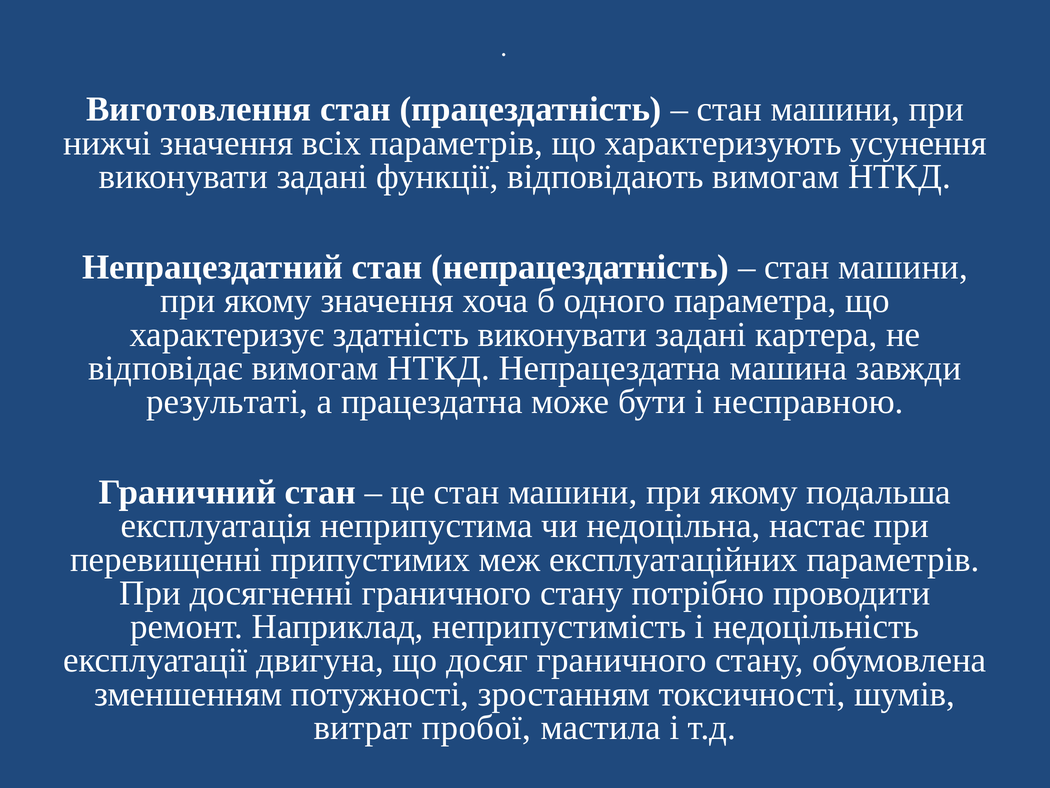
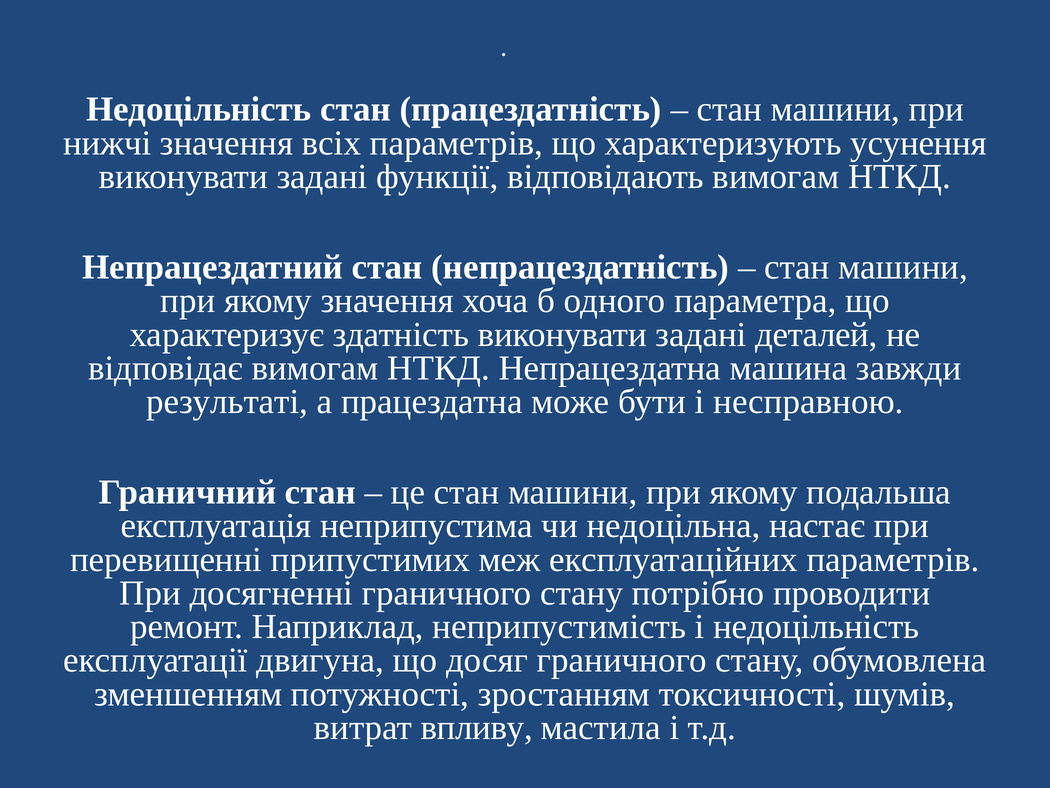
Виготовлення at (199, 109): Виготовлення -> Недоцільність
картера: картера -> деталей
пробої: пробої -> впливу
